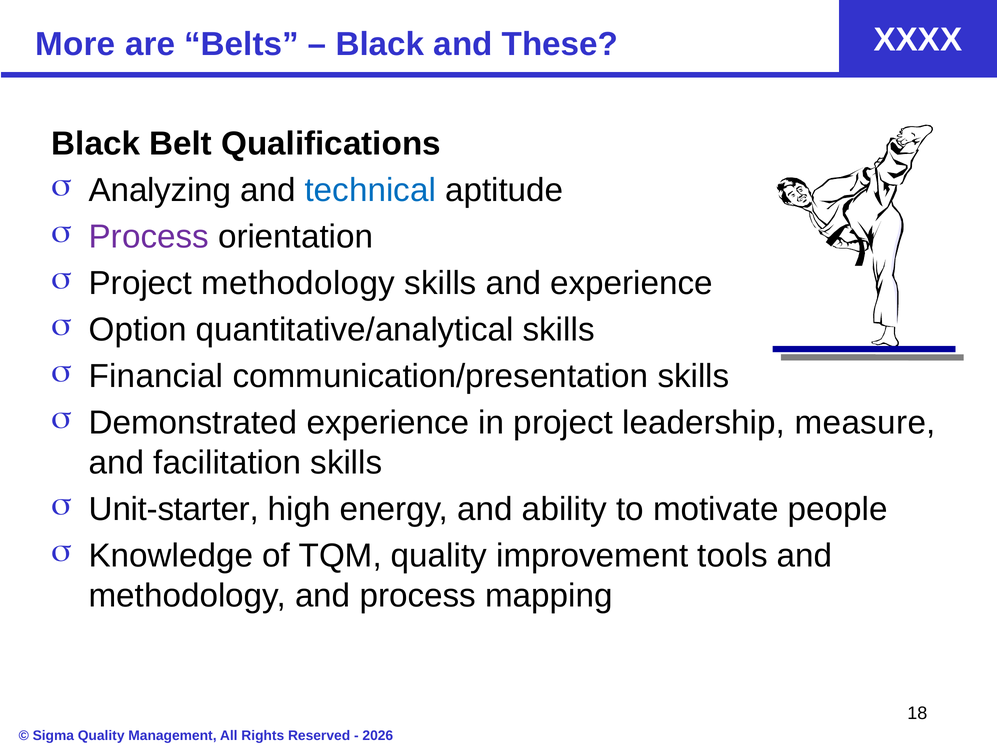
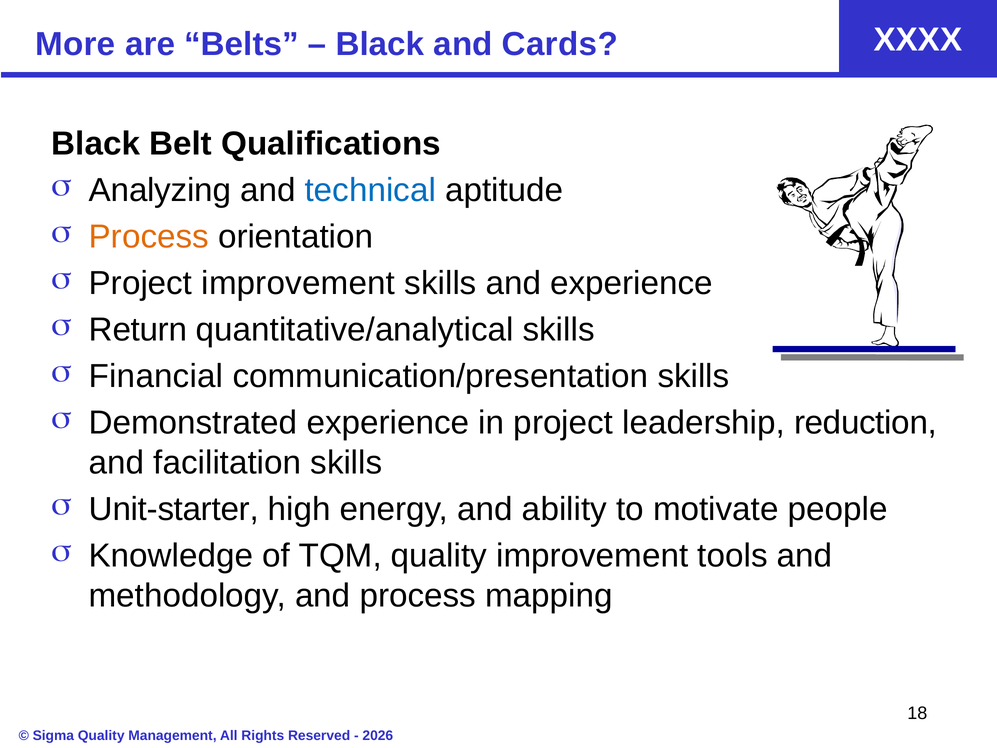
These: These -> Cards
Process at (149, 237) colour: purple -> orange
Project methodology: methodology -> improvement
Option: Option -> Return
measure: measure -> reduction
